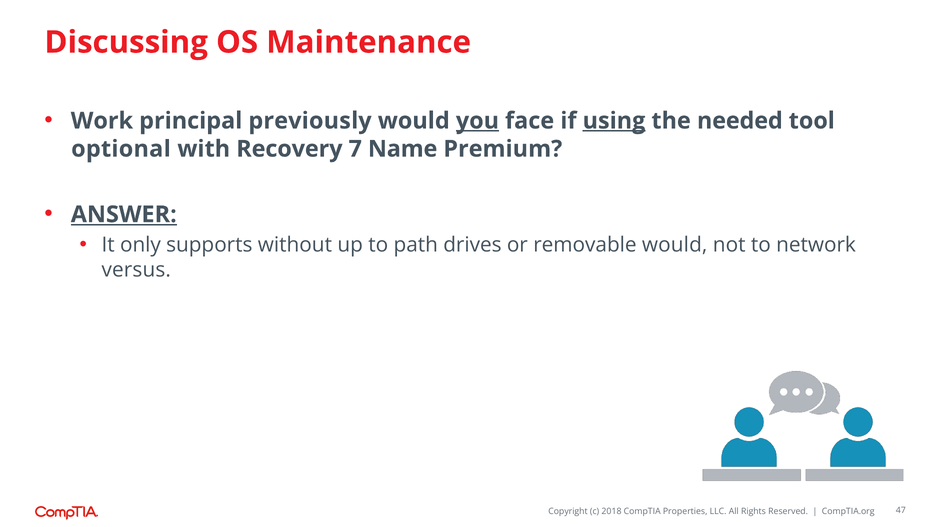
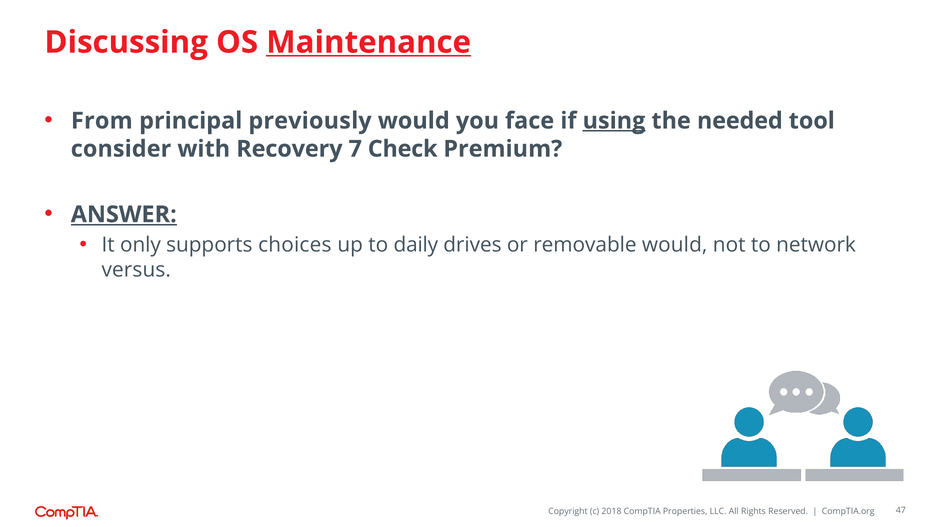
Maintenance underline: none -> present
Work: Work -> From
you underline: present -> none
optional: optional -> consider
Name: Name -> Check
without: without -> choices
path: path -> daily
